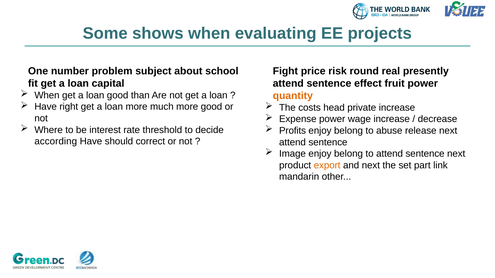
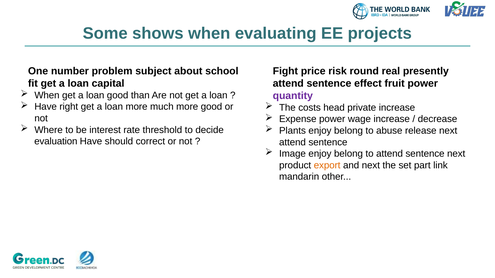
quantity colour: orange -> purple
Profits: Profits -> Plants
according: according -> evaluation
